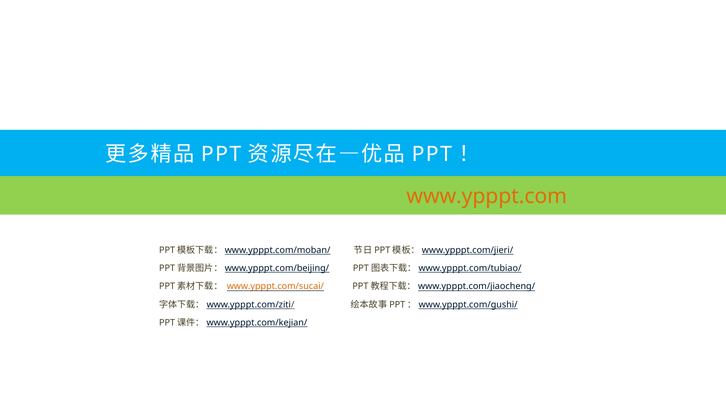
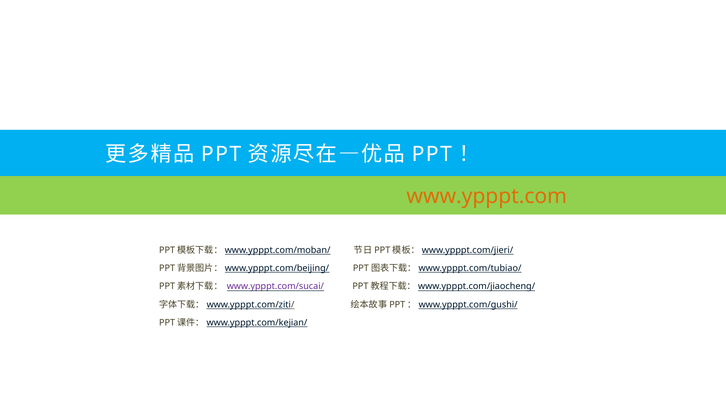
www.ypppt.com/sucai/ colour: orange -> purple
